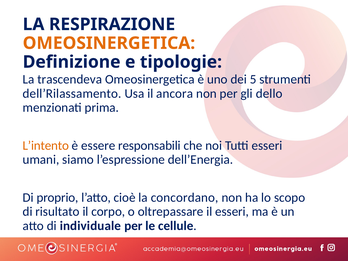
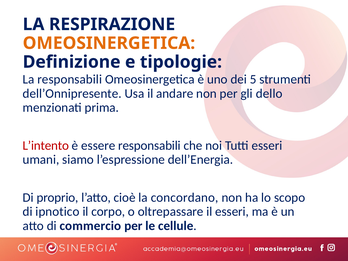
La trascendeva: trascendeva -> responsabili
dell’Rilassamento: dell’Rilassamento -> dell’Onnipresente
ancora: ancora -> andare
L’intento colour: orange -> red
risultato: risultato -> ipnotico
individuale: individuale -> commercio
